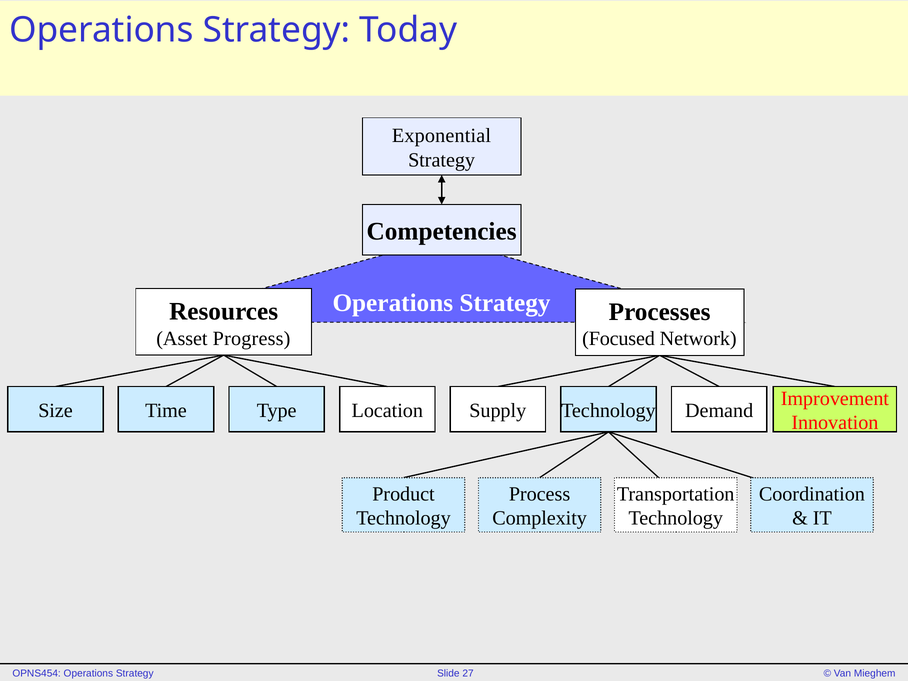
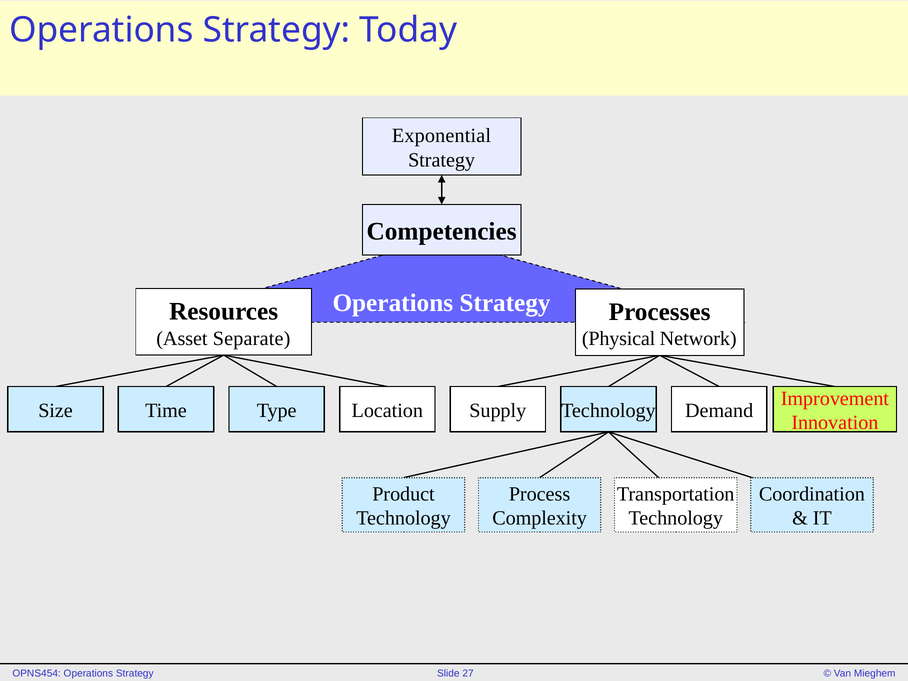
Progress: Progress -> Separate
Focused: Focused -> Physical
